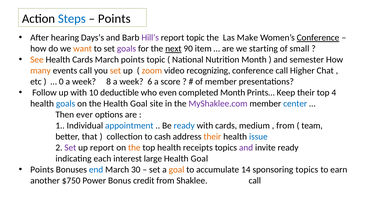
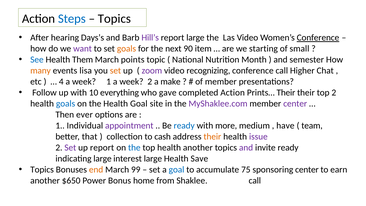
Points at (114, 19): Points -> Topics
report topic: topic -> large
Las Make: Make -> Video
want colour: orange -> purple
goals at (127, 49) colour: purple -> orange
next underline: present -> none
See colour: orange -> blue
Health Cards: Cards -> Them
events call: call -> lisa
zoom colour: orange -> purple
0: 0 -> 4
week 8: 8 -> 1
week 6: 6 -> 2
score: score -> make
deductible: deductible -> everything
even: even -> gave
completed Month: Month -> Action
Prints… Keep: Keep -> Their
top 4: 4 -> 2
center at (295, 104) colour: blue -> purple
appointment colour: blue -> purple
with cards: cards -> more
from at (285, 125): from -> have
issue colour: blue -> purple
the at (134, 147) colour: orange -> blue
health receipts: receipts -> another
indicating each: each -> large
Goal at (199, 158): Goal -> Save
Points at (42, 169): Points -> Topics
end colour: blue -> orange
30: 30 -> 99
goal at (177, 169) colour: orange -> blue
14: 14 -> 75
sponsoring topics: topics -> center
$750: $750 -> $650
credit: credit -> home
